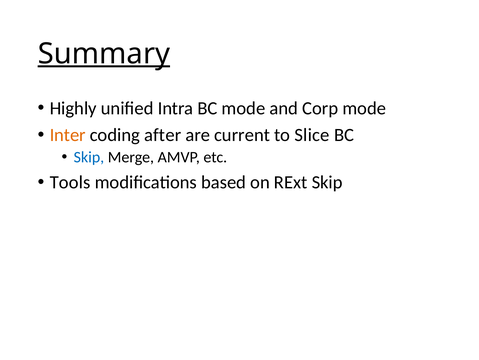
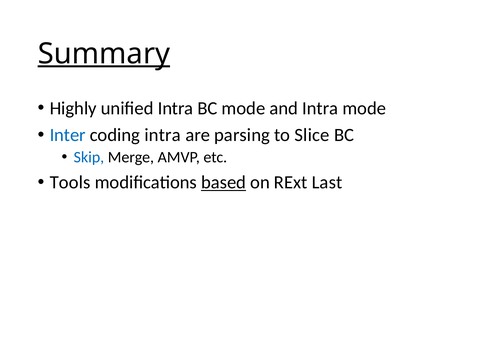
and Corp: Corp -> Intra
Inter colour: orange -> blue
coding after: after -> intra
current: current -> parsing
based underline: none -> present
RExt Skip: Skip -> Last
